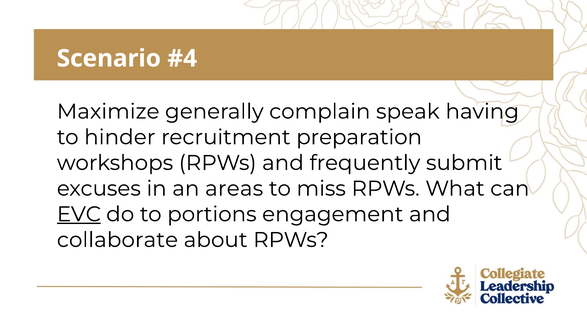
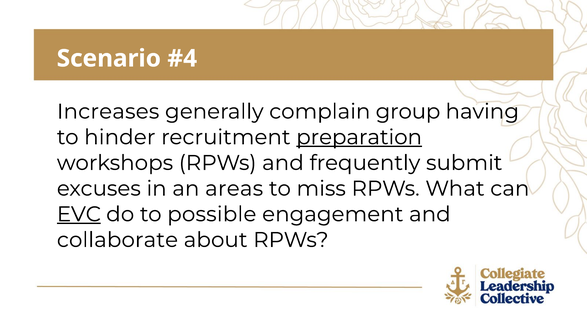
Maximize: Maximize -> Increases
speak: speak -> group
preparation underline: none -> present
portions: portions -> possible
